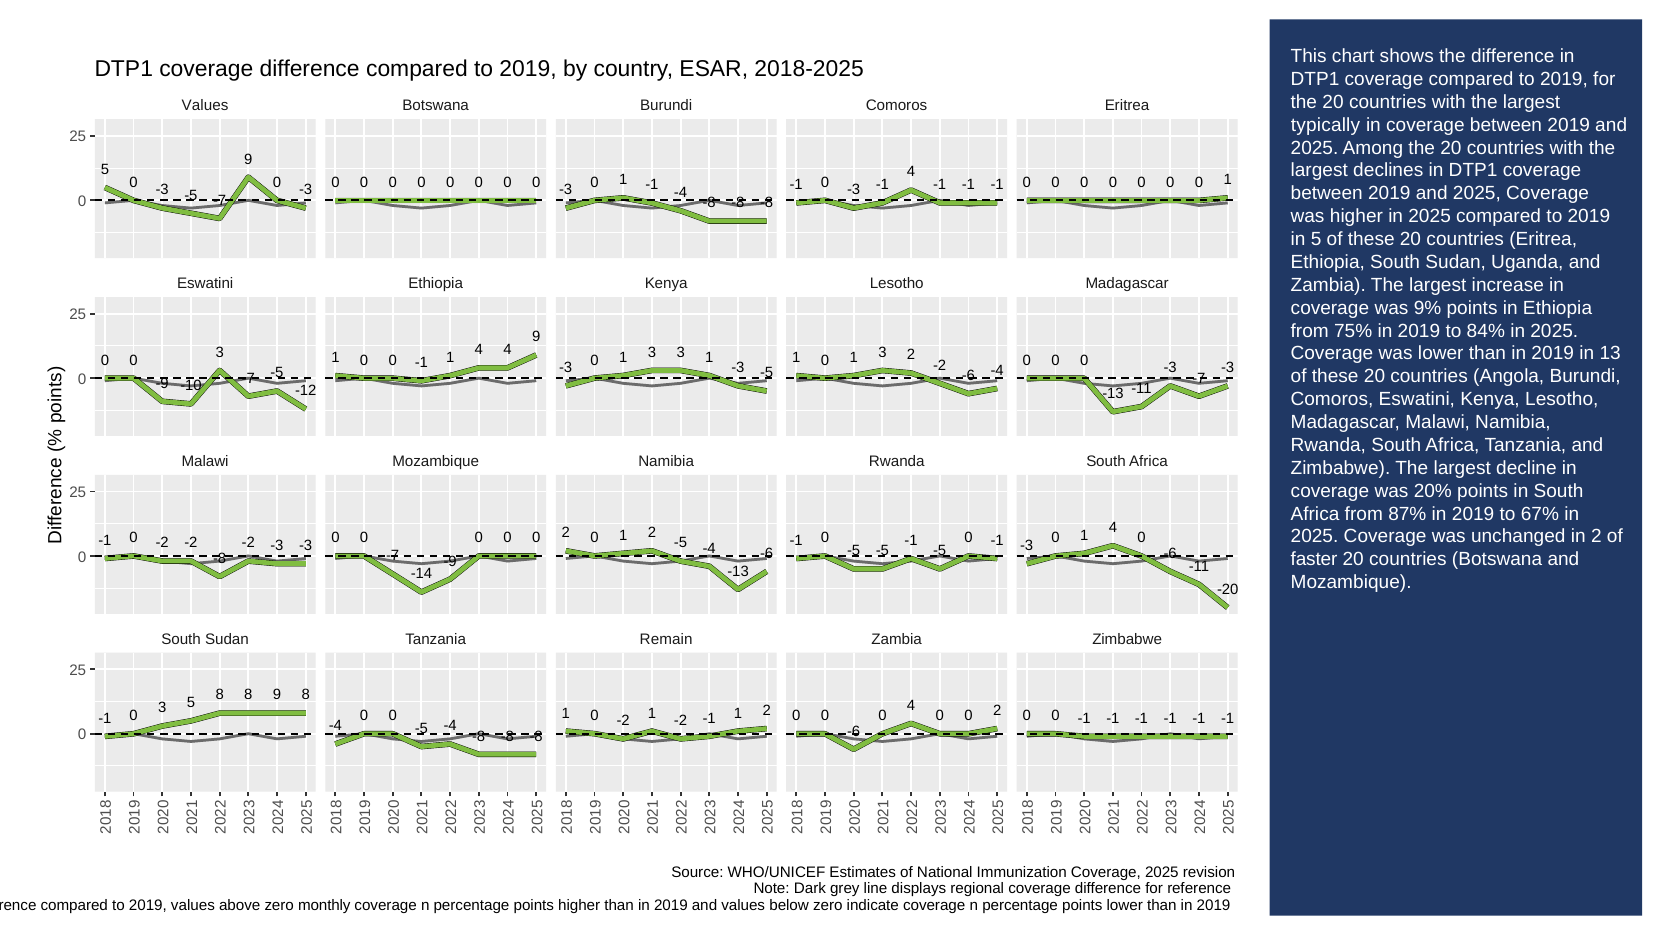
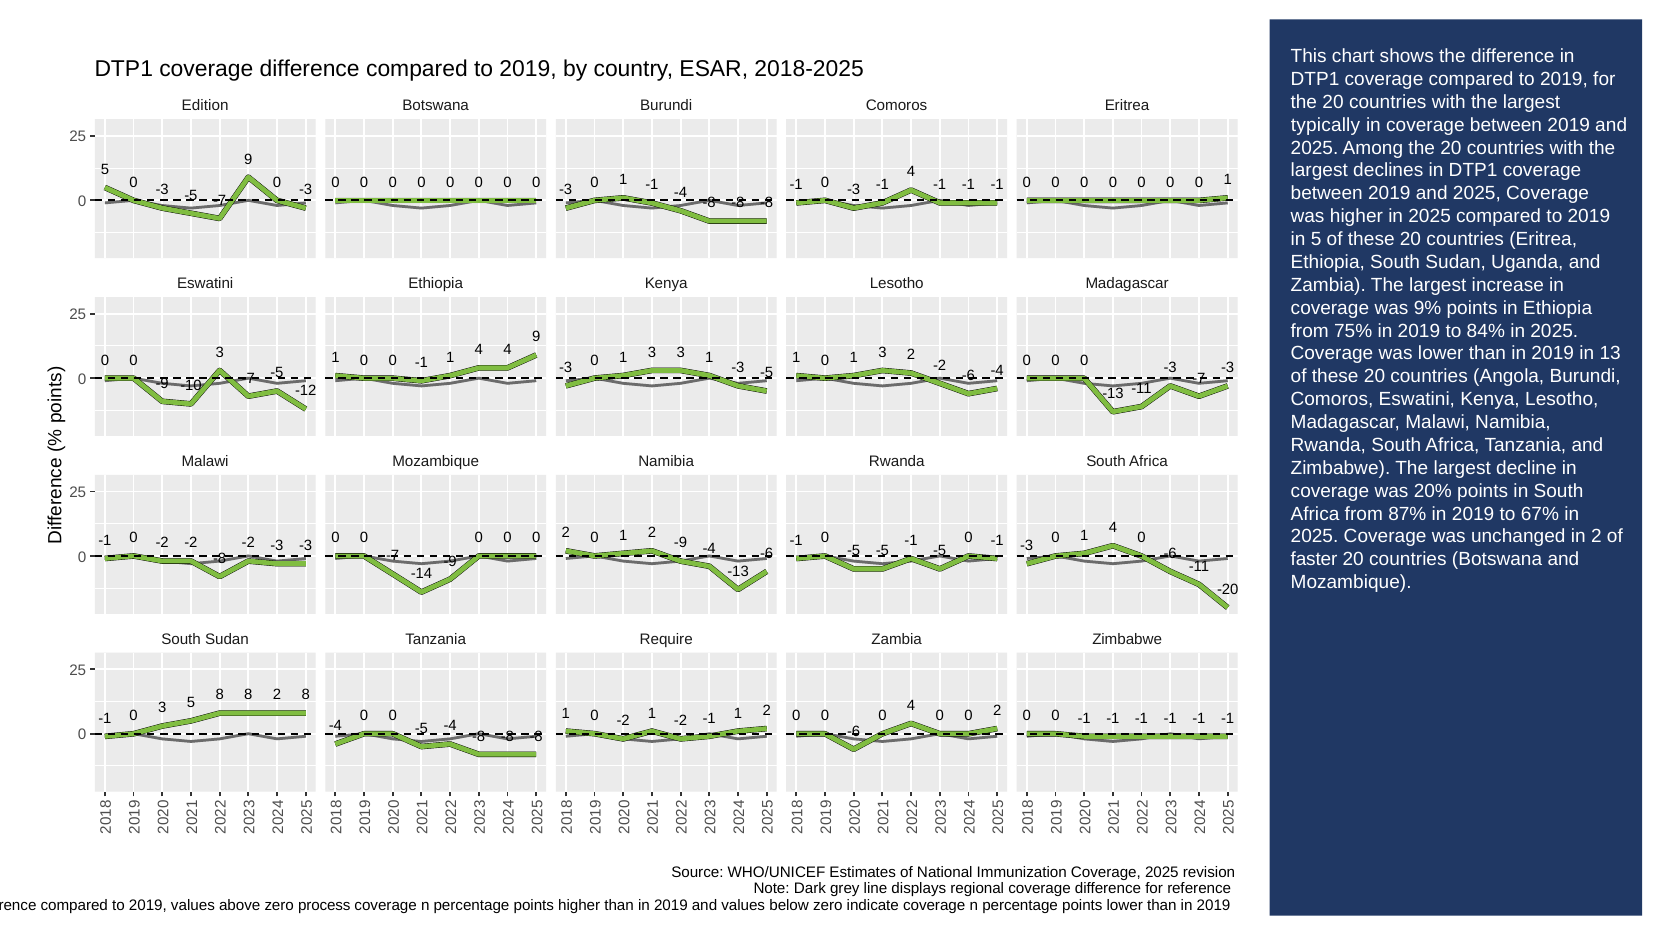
Values at (205, 106): Values -> Edition
-5 at (681, 543): -5 -> -9
Remain: Remain -> Require
8 8 9: 9 -> 2
monthly: monthly -> process
